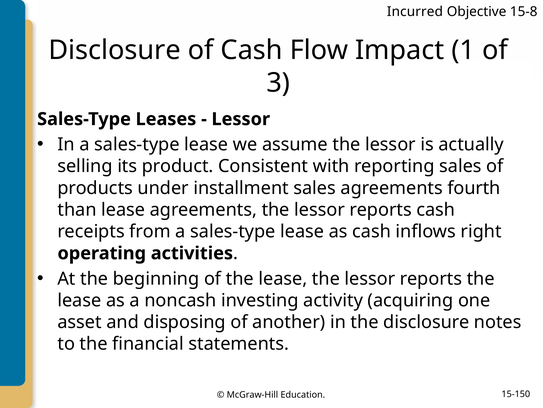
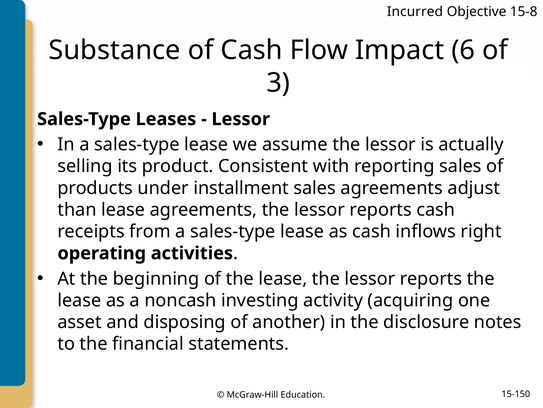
Disclosure at (115, 50): Disclosure -> Substance
1: 1 -> 6
fourth: fourth -> adjust
